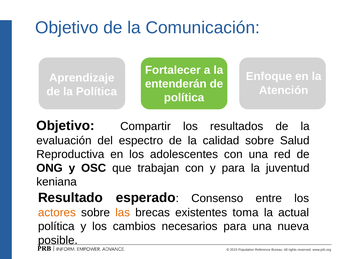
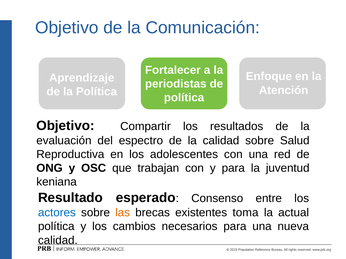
entenderán: entenderán -> periodistas
actores colour: orange -> blue
posible at (58, 241): posible -> calidad
